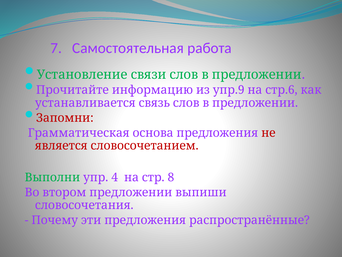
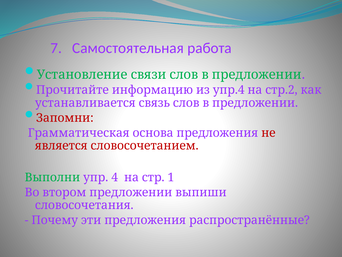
упр.9: упр.9 -> упр.4
стр.6: стр.6 -> стр.2
8: 8 -> 1
